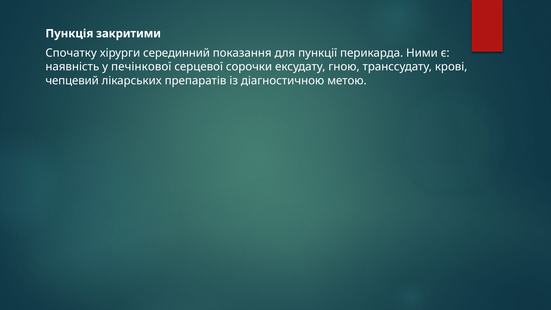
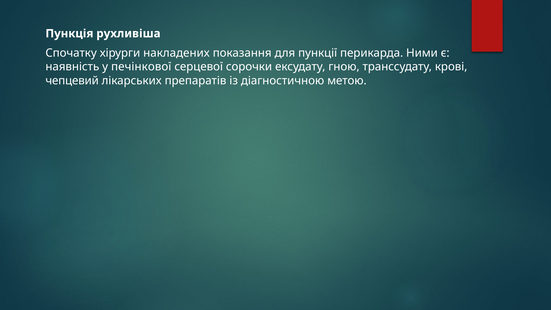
закритими: закритими -> рухливіша
серединний: серединний -> накладених
